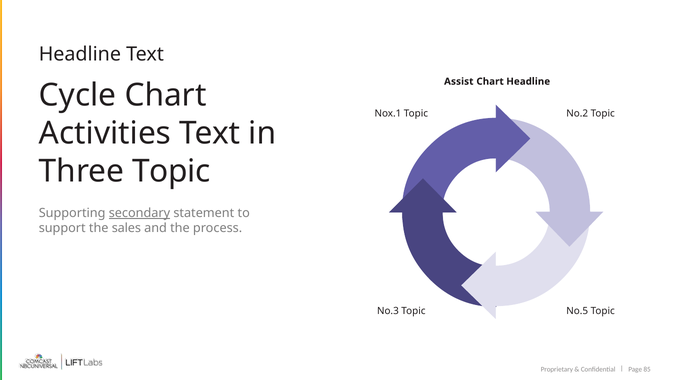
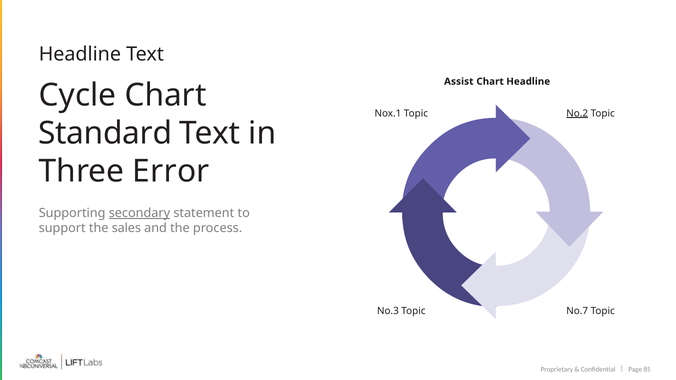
No.2 underline: none -> present
Activities: Activities -> Standard
Three Topic: Topic -> Error
No.5: No.5 -> No.7
